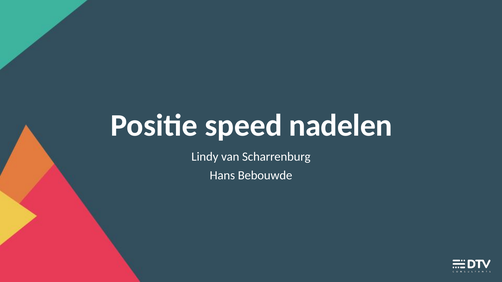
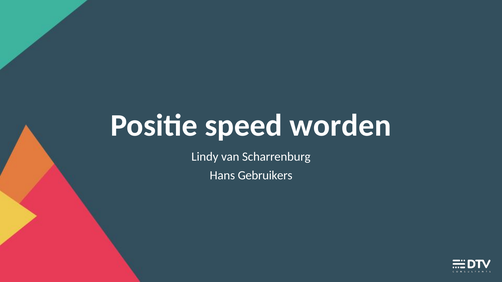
nadelen: nadelen -> worden
Bebouwde: Bebouwde -> Gebruikers
